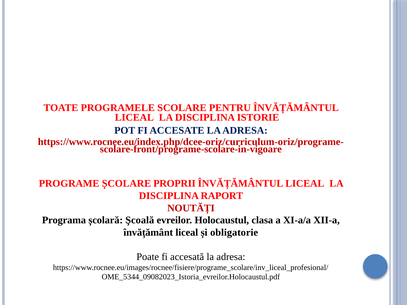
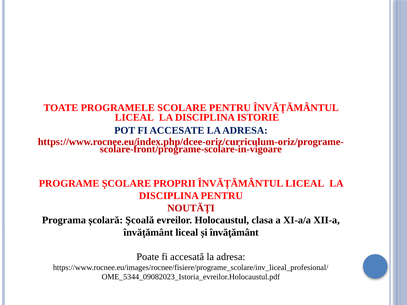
DISCIPLINA RAPORT: RAPORT -> PENTRU
obligatorie: obligatorie -> învăţământ
